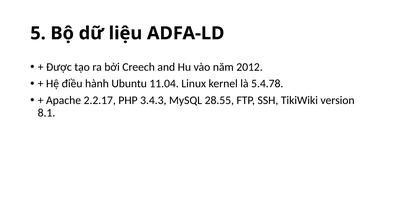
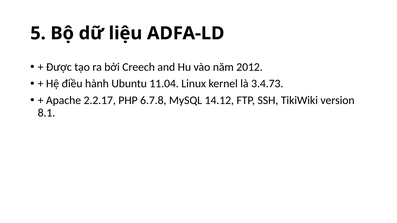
5.4.78: 5.4.78 -> 3.4.73
3.4.3: 3.4.3 -> 6.7.8
28.55: 28.55 -> 14.12
